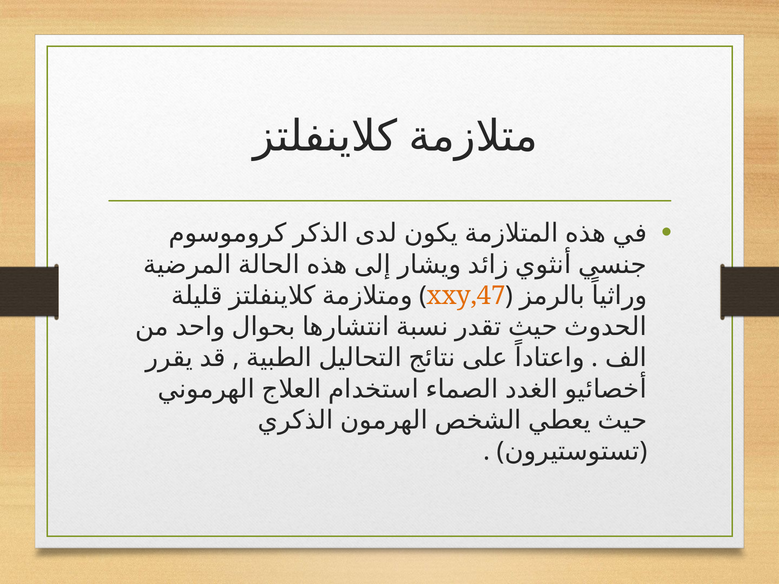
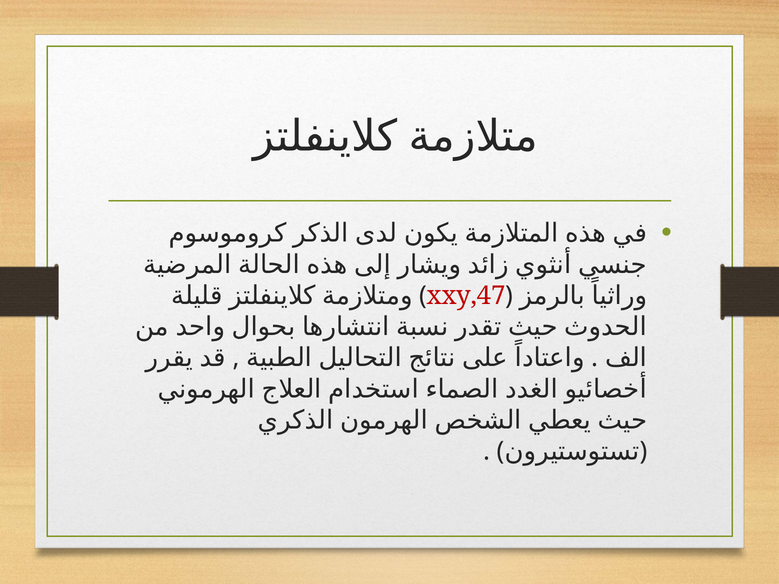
xxy,47 colour: orange -> red
